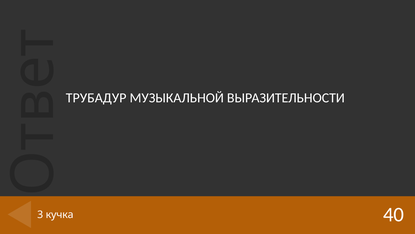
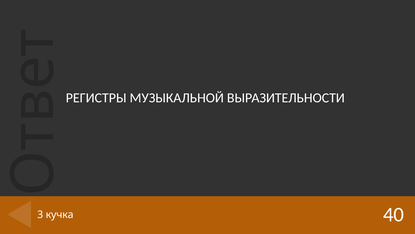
ТРУБАДУР: ТРУБАДУР -> РЕГИСТРЫ
